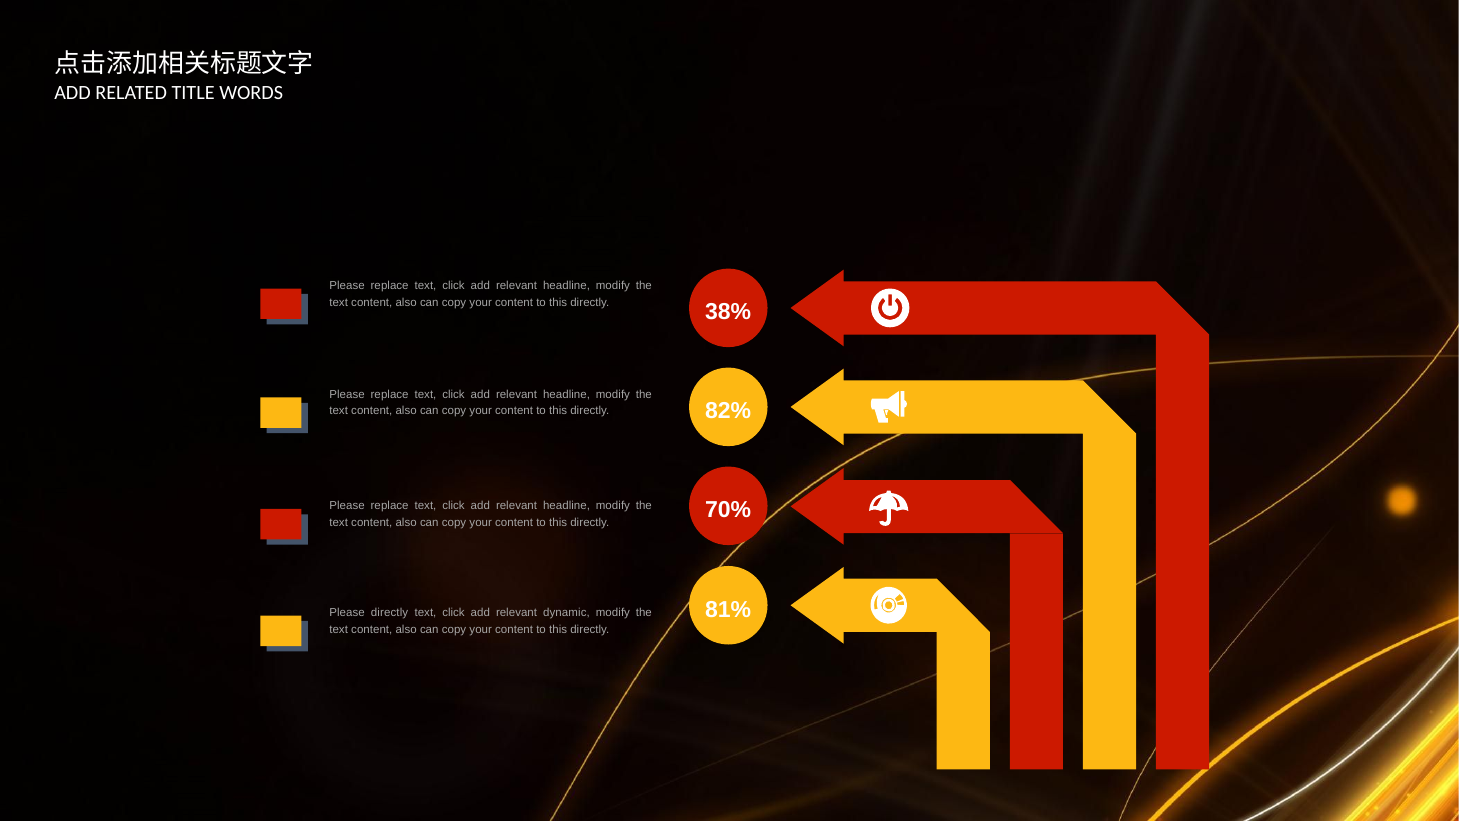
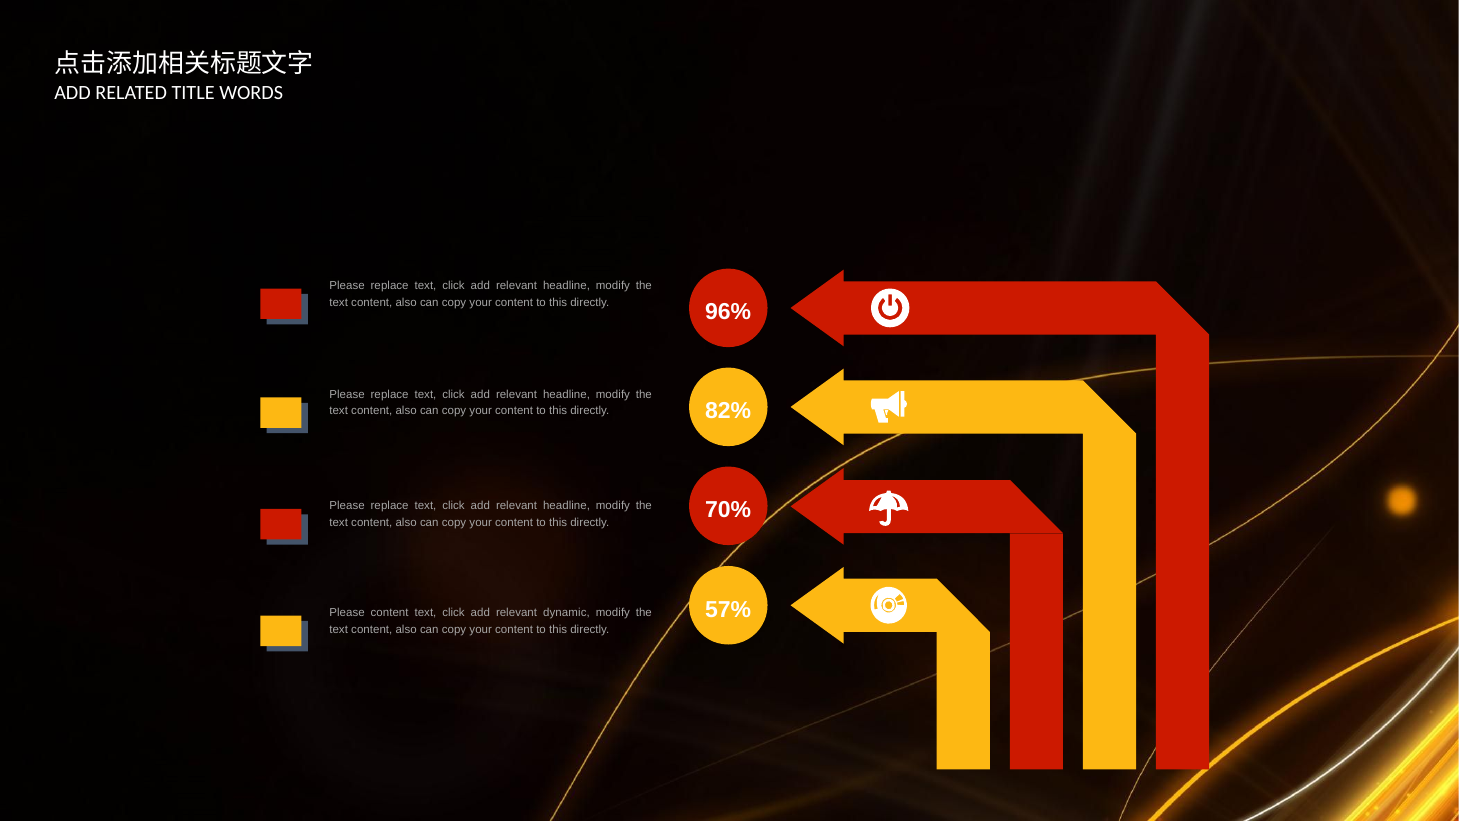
38%: 38% -> 96%
81%: 81% -> 57%
Please directly: directly -> content
